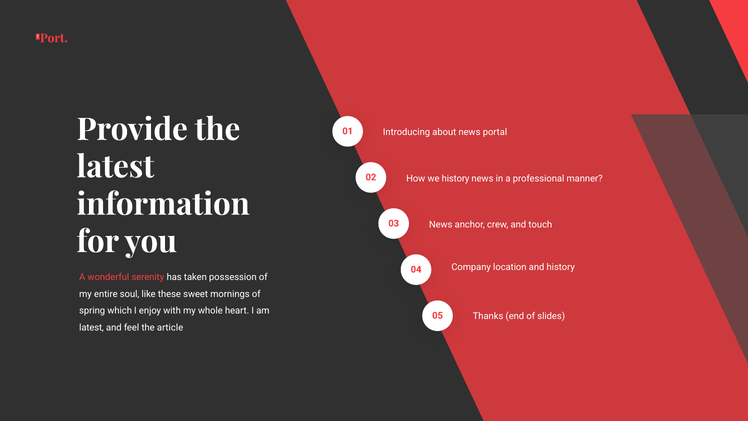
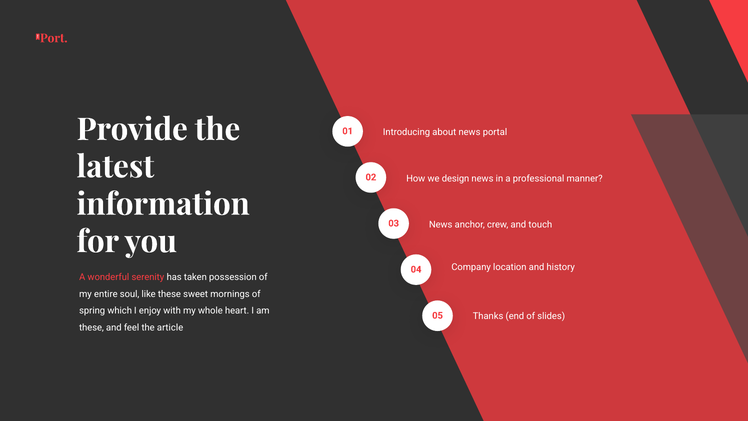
we history: history -> design
latest at (92, 328): latest -> these
